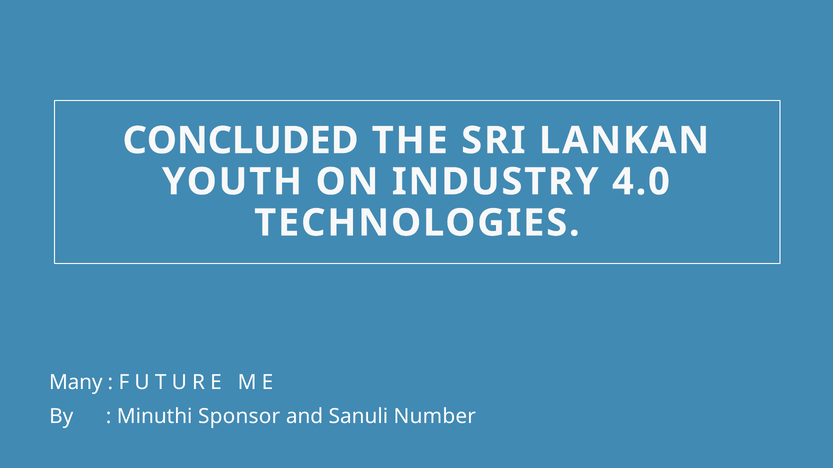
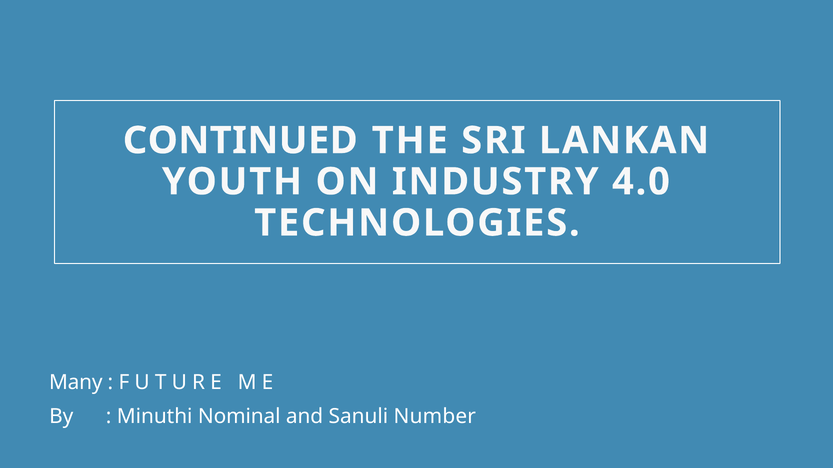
CONCLUDED: CONCLUDED -> CONTINUED
Sponsor: Sponsor -> Nominal
